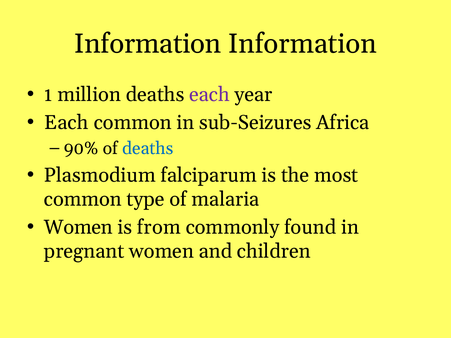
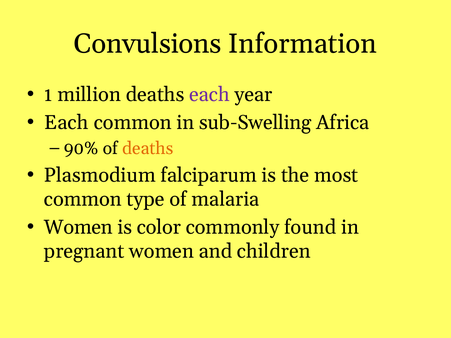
Information at (148, 44): Information -> Convulsions
sub-Seizures: sub-Seizures -> sub-Swelling
deaths at (148, 149) colour: blue -> orange
from: from -> color
